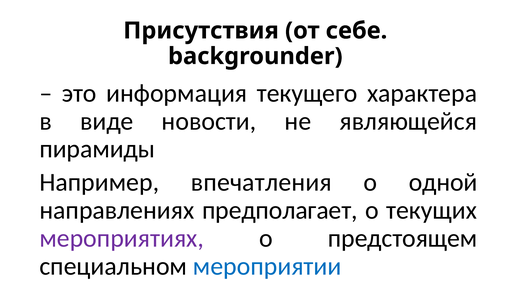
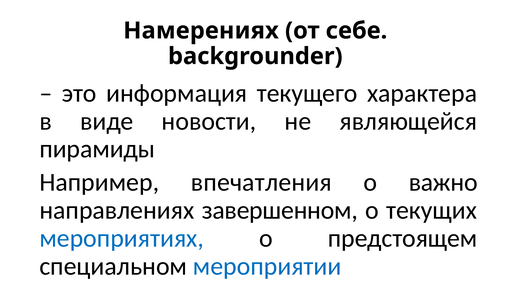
Присутствия: Присутствия -> Намерениях
одной: одной -> важно
предполагает: предполагает -> завершенном
мероприятиях colour: purple -> blue
